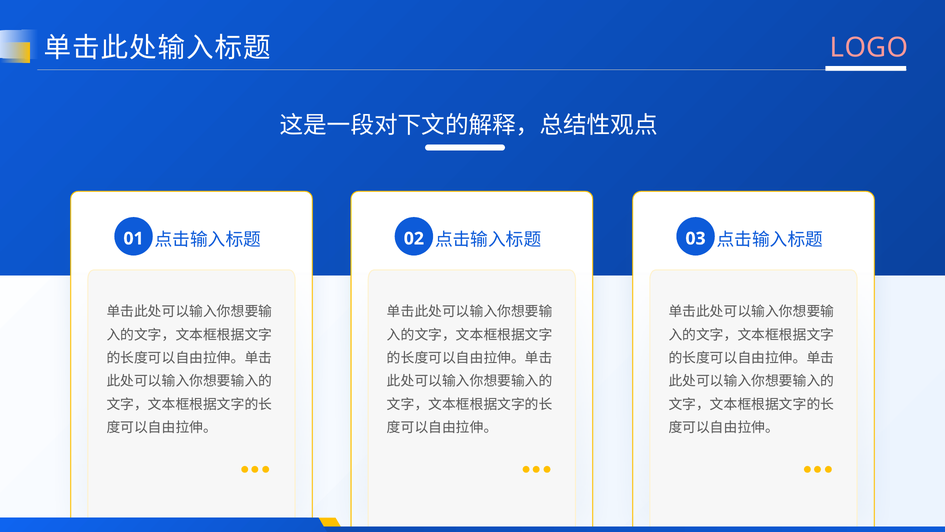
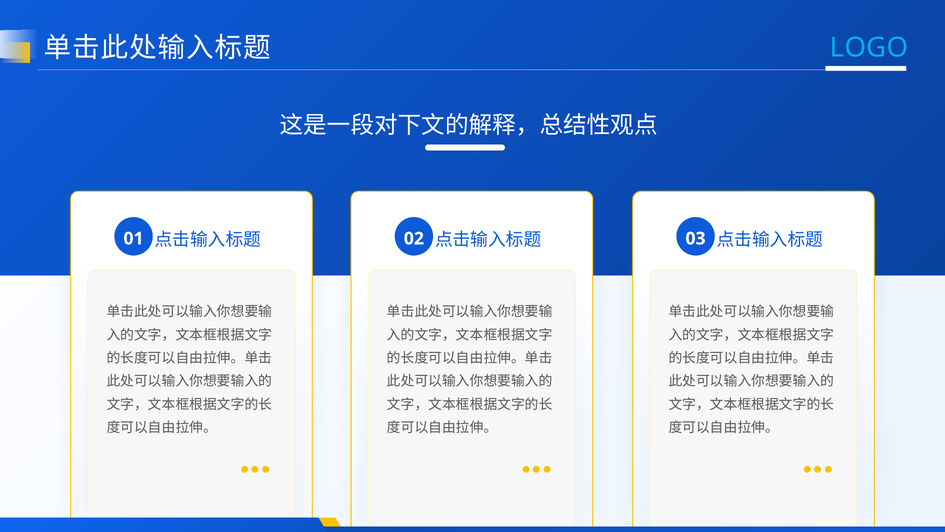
LOGO colour: pink -> light blue
